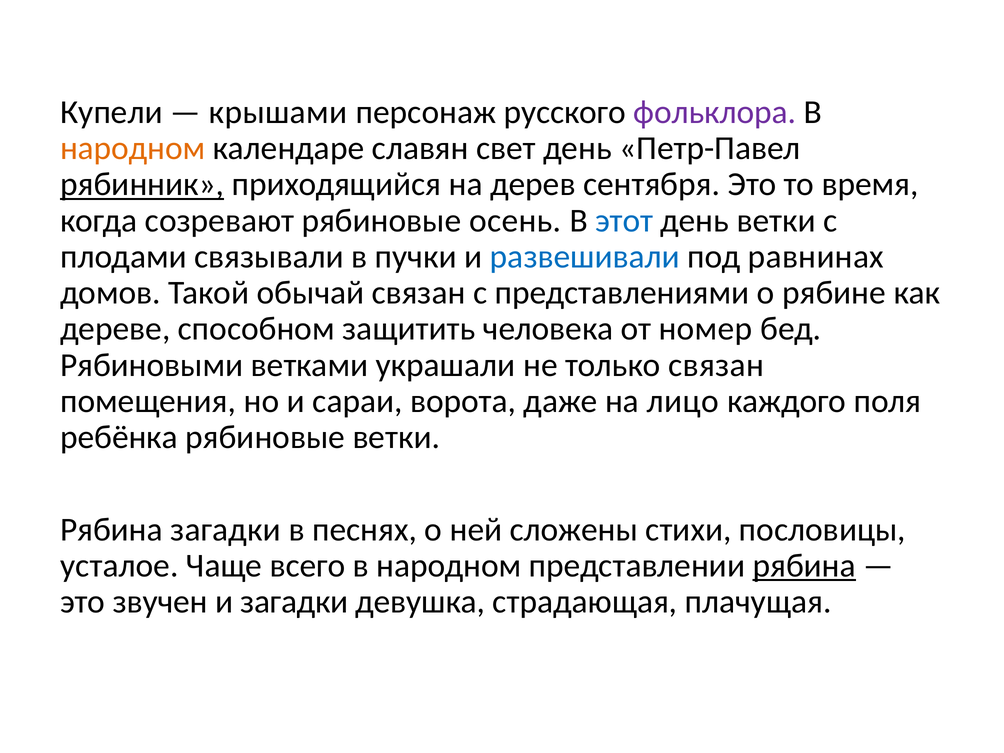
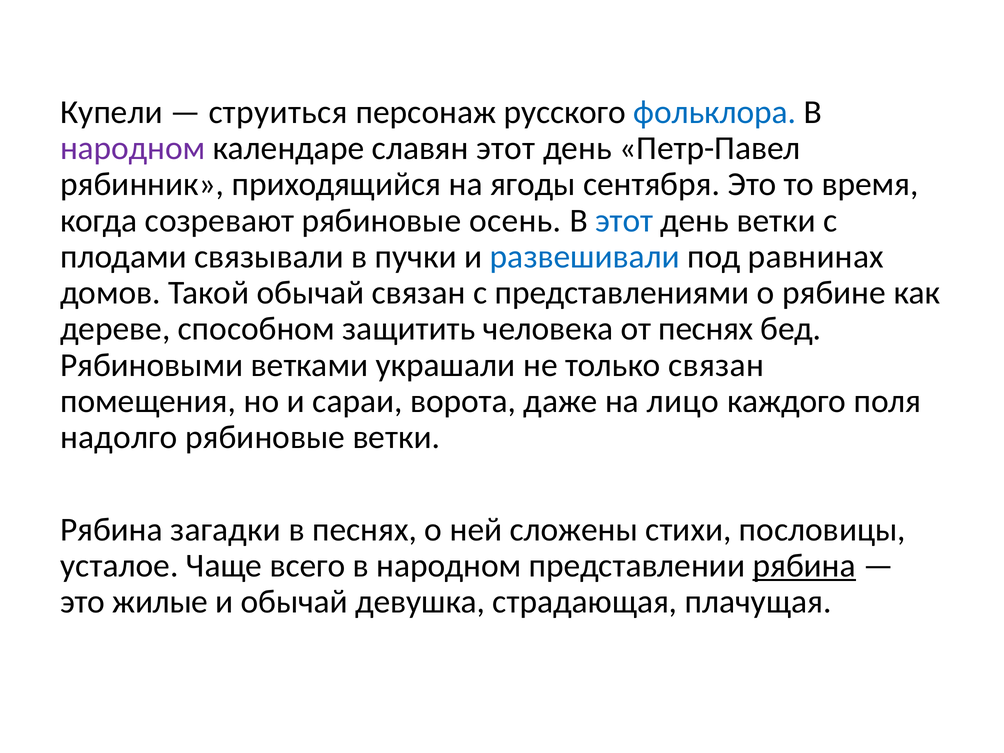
крышами: крышами -> струиться
фольклора colour: purple -> blue
народном at (133, 148) colour: orange -> purple
славян свет: свет -> этот
рябинник underline: present -> none
дерев: дерев -> ягоды
от номер: номер -> песнях
ребёнка: ребёнка -> надолго
звучен: звучен -> жилые
и загадки: загадки -> обычай
